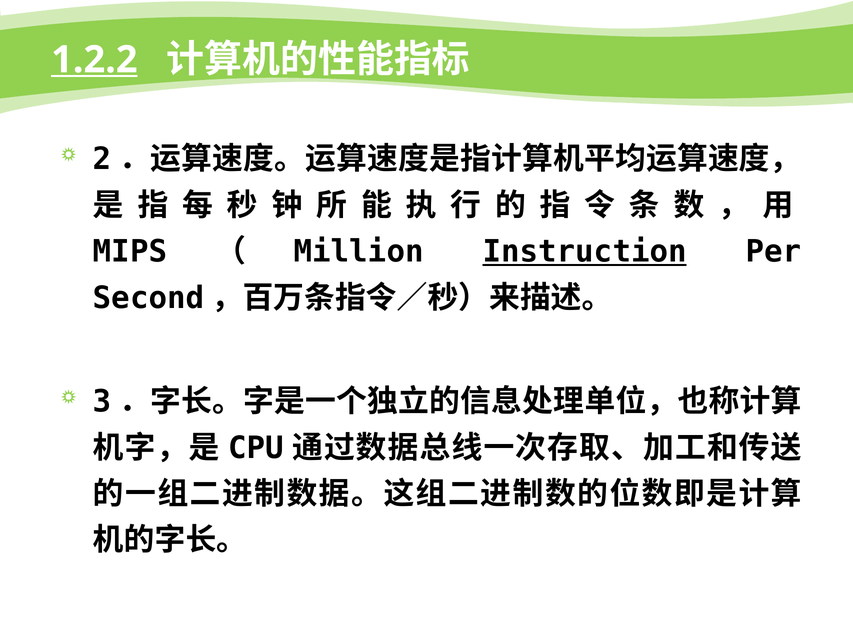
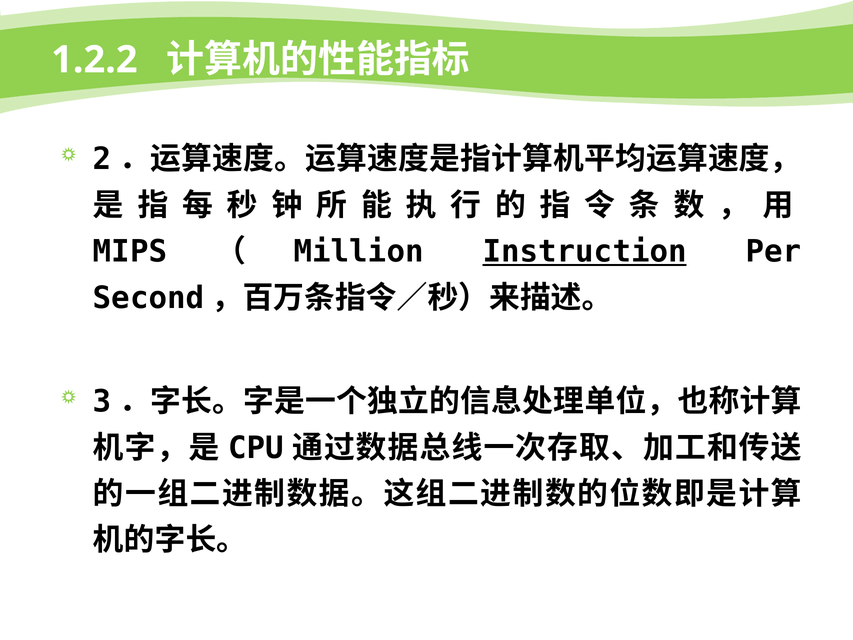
1.2.2 underline: present -> none
